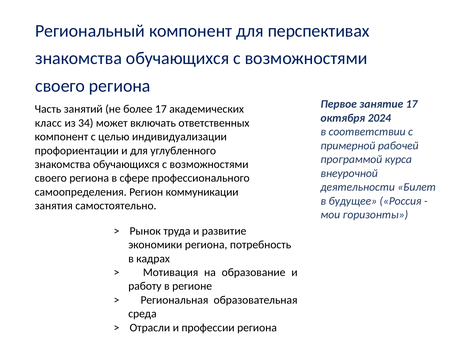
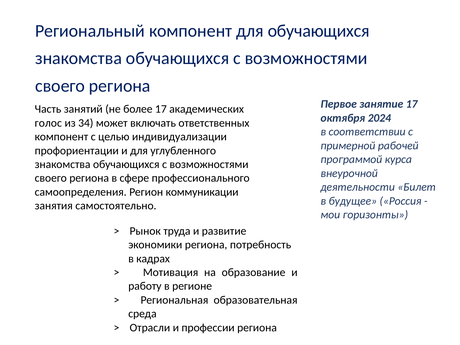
для перспективах: перспективах -> обучающихся
класс: класс -> голос
